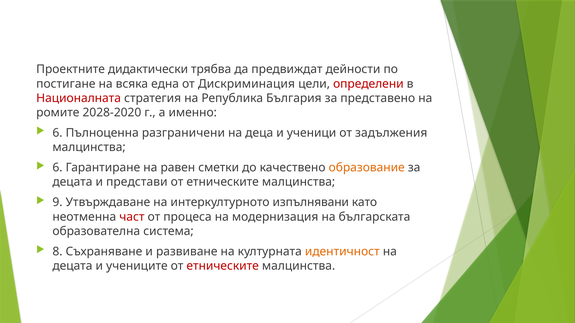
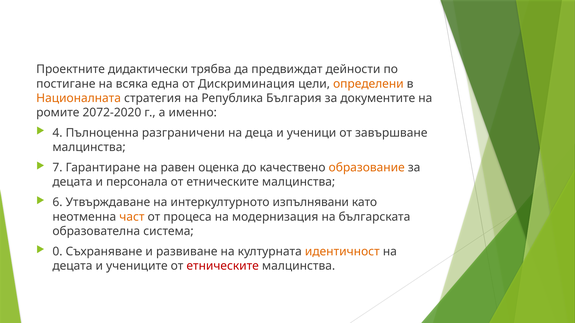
определени colour: red -> orange
Националната colour: red -> orange
представено: представено -> документите
2028-2020: 2028-2020 -> 2072-2020
6 at (57, 133): 6 -> 4
задължения: задължения -> завършване
6 at (57, 168): 6 -> 7
сметки: сметки -> оценка
представи: представи -> персонала
9: 9 -> 6
част colour: red -> orange
8: 8 -> 0
